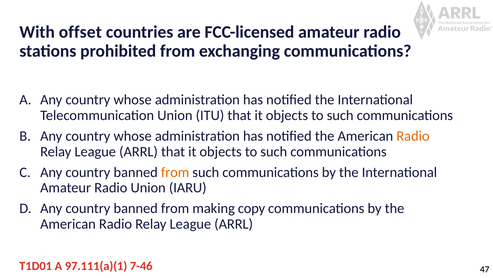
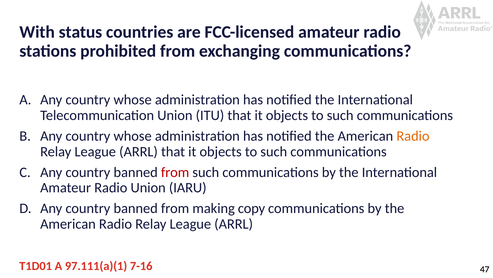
offset: offset -> status
from at (175, 172) colour: orange -> red
7-46: 7-46 -> 7-16
